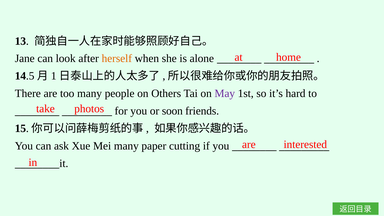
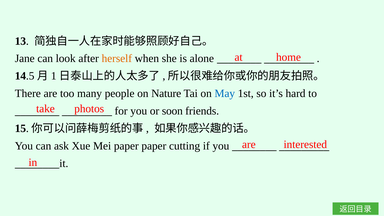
Others: Others -> Nature
May colour: purple -> blue
Mei many: many -> paper
